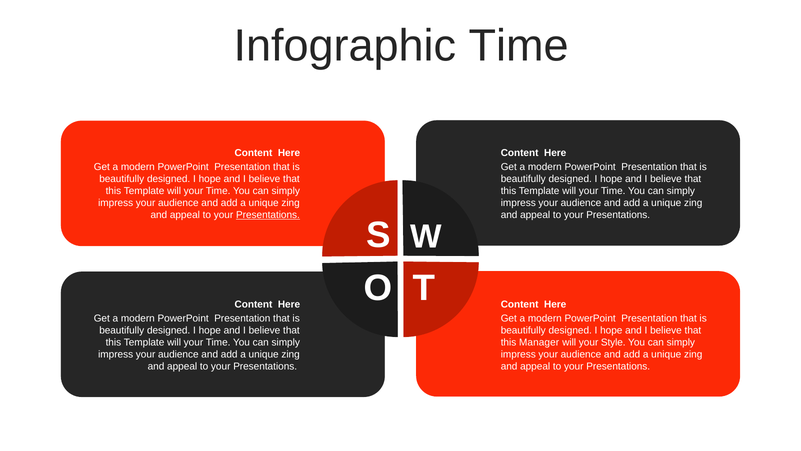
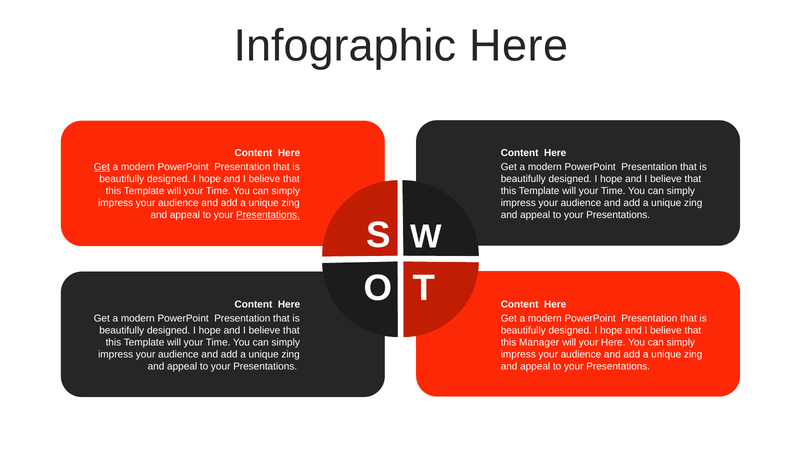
Infographic Time: Time -> Here
Get at (102, 167) underline: none -> present
your Style: Style -> Here
